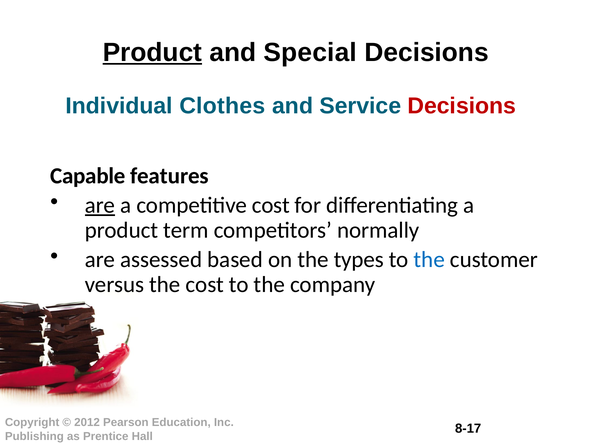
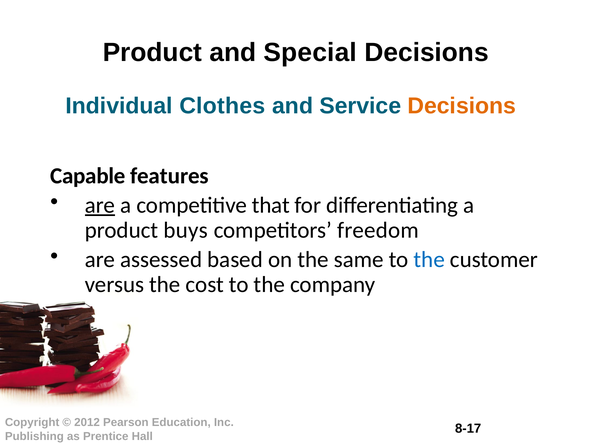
Product at (152, 53) underline: present -> none
Decisions at (462, 106) colour: red -> orange
competitive cost: cost -> that
term: term -> buys
normally: normally -> freedom
types: types -> same
